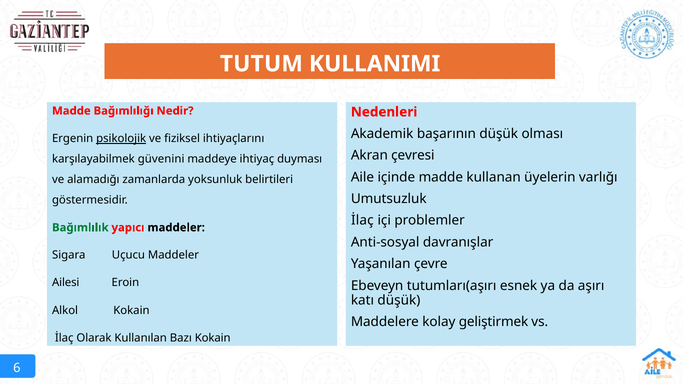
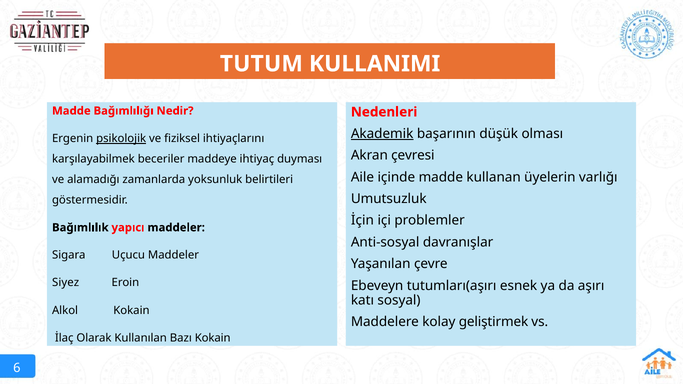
Akademik underline: none -> present
güvenini: güvenini -> beceriler
İlaç at (362, 221): İlaç -> İçin
Bağımlılık colour: green -> black
Ailesi: Ailesi -> Siyez
katı düşük: düşük -> sosyal
